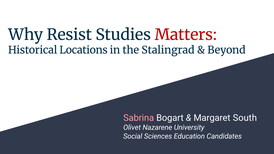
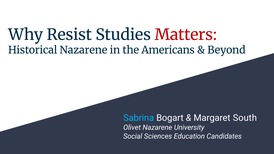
Historical Locations: Locations -> Nazarene
Stalingrad: Stalingrad -> Americans
Sabrina colour: pink -> light blue
